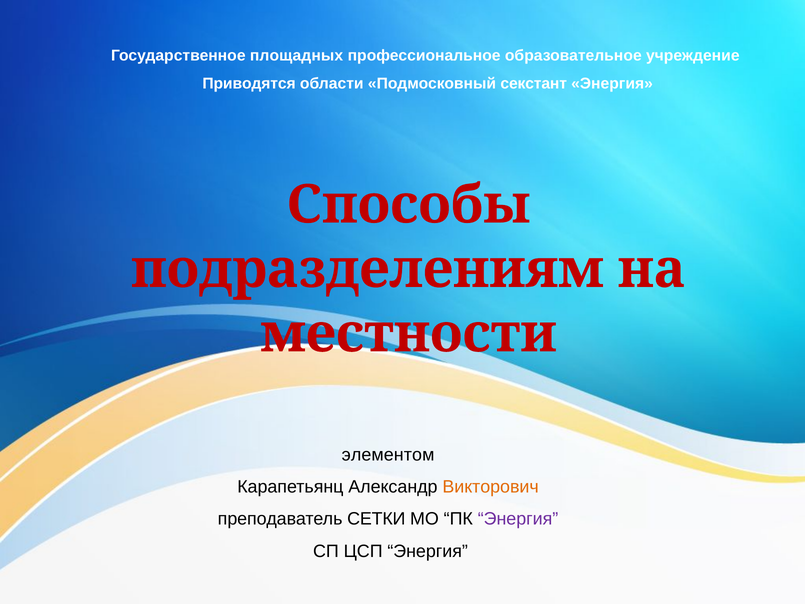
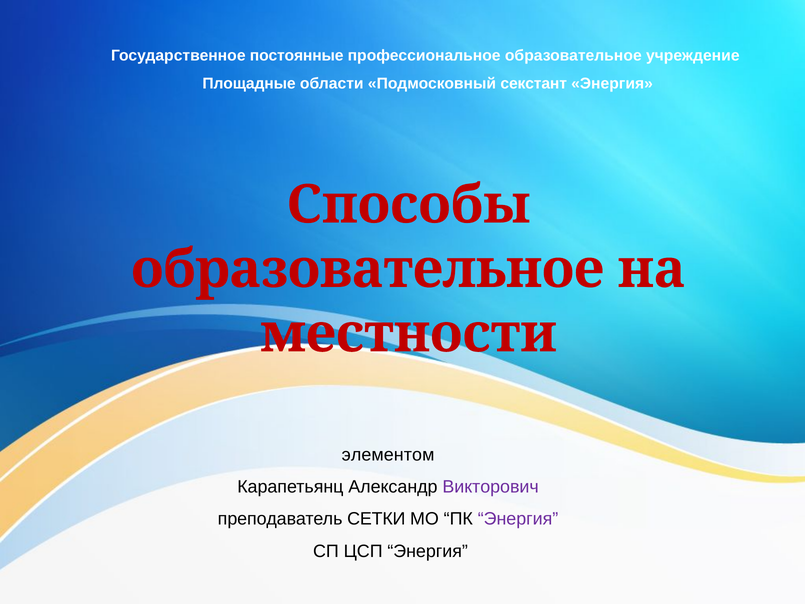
площадных: площадных -> постоянные
Приводятся: Приводятся -> Площадные
подразделениям at (367, 269): подразделениям -> образовательное
Викторович colour: orange -> purple
